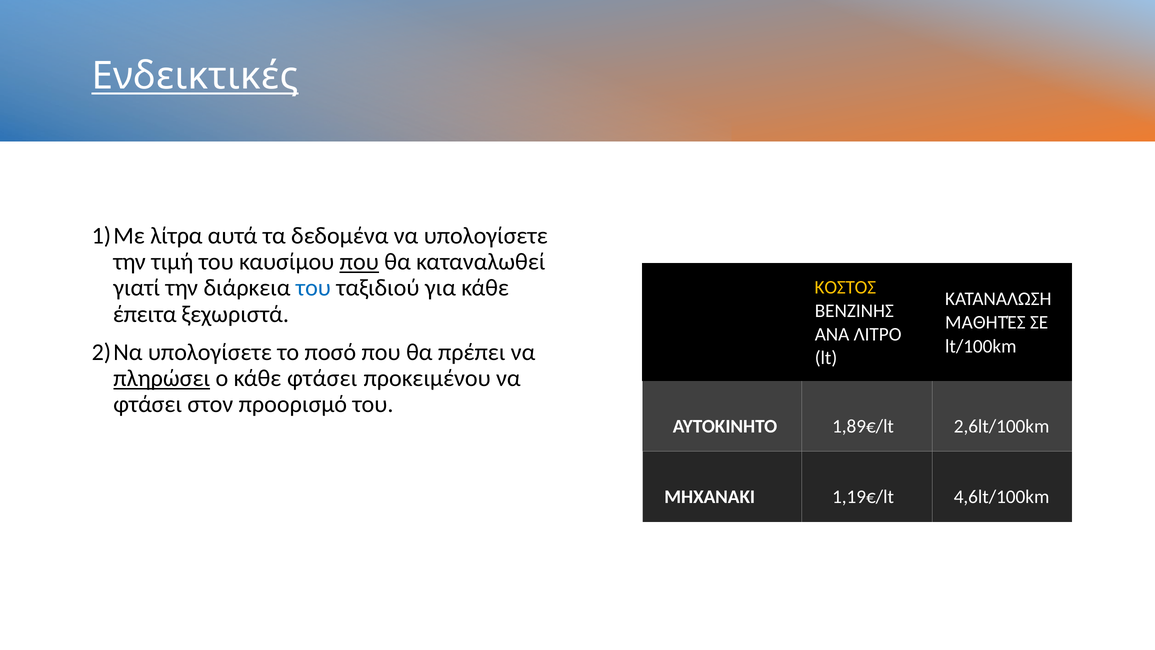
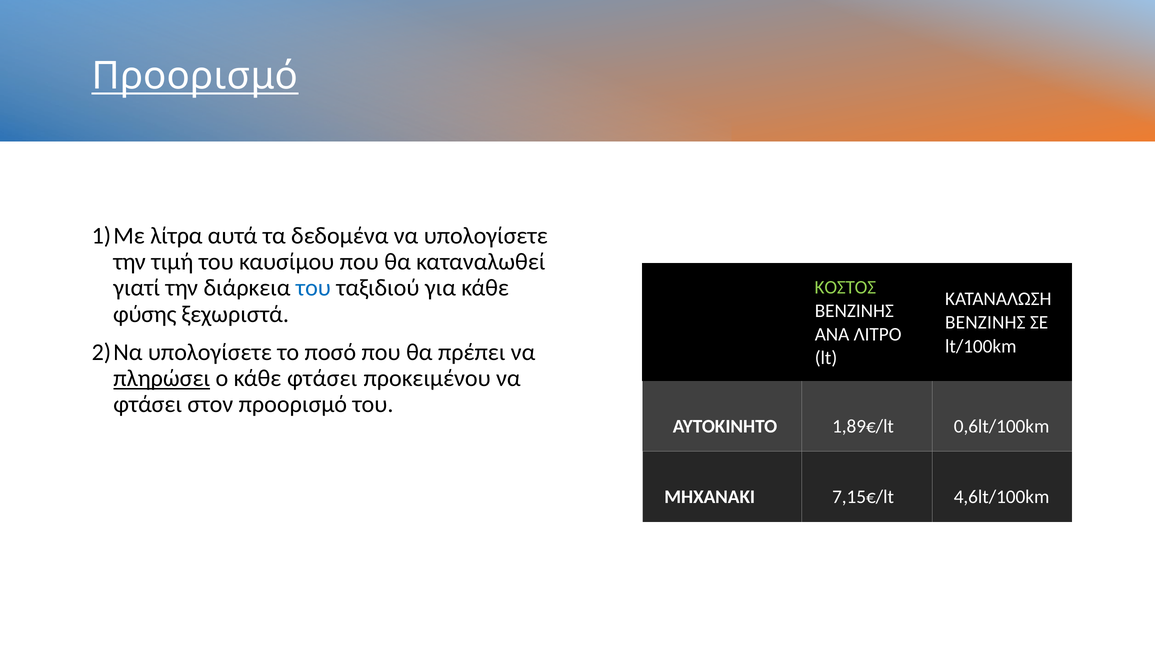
Ενδεικτικές at (195, 76): Ενδεικτικές -> Προορισμό
που at (359, 262) underline: present -> none
ΚΟΣΤΟΣ colour: yellow -> light green
έπειτα: έπειτα -> φύσης
ΜΑΘΗΤΈΣ at (985, 322): ΜΑΘΗΤΈΣ -> ΒΕΝΖΙΝΗΣ
2,6lt/100km: 2,6lt/100km -> 0,6lt/100km
1,19€/lt: 1,19€/lt -> 7,15€/lt
